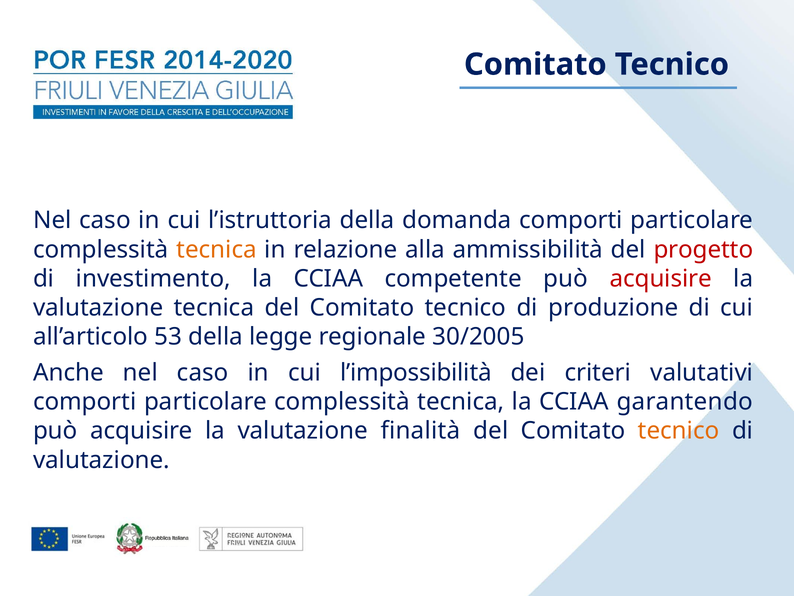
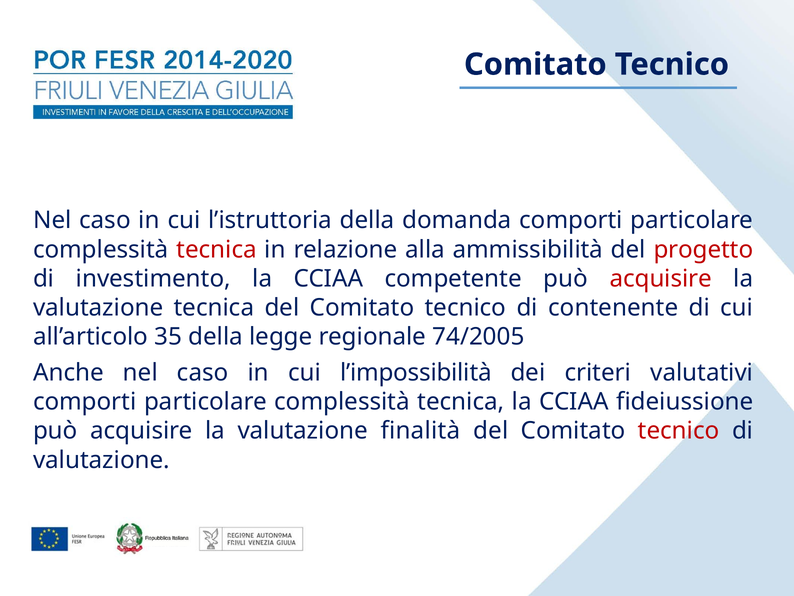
tecnica at (217, 249) colour: orange -> red
produzione: produzione -> contenente
53: 53 -> 35
30/2005: 30/2005 -> 74/2005
garantendo: garantendo -> fideiussione
tecnico at (679, 431) colour: orange -> red
